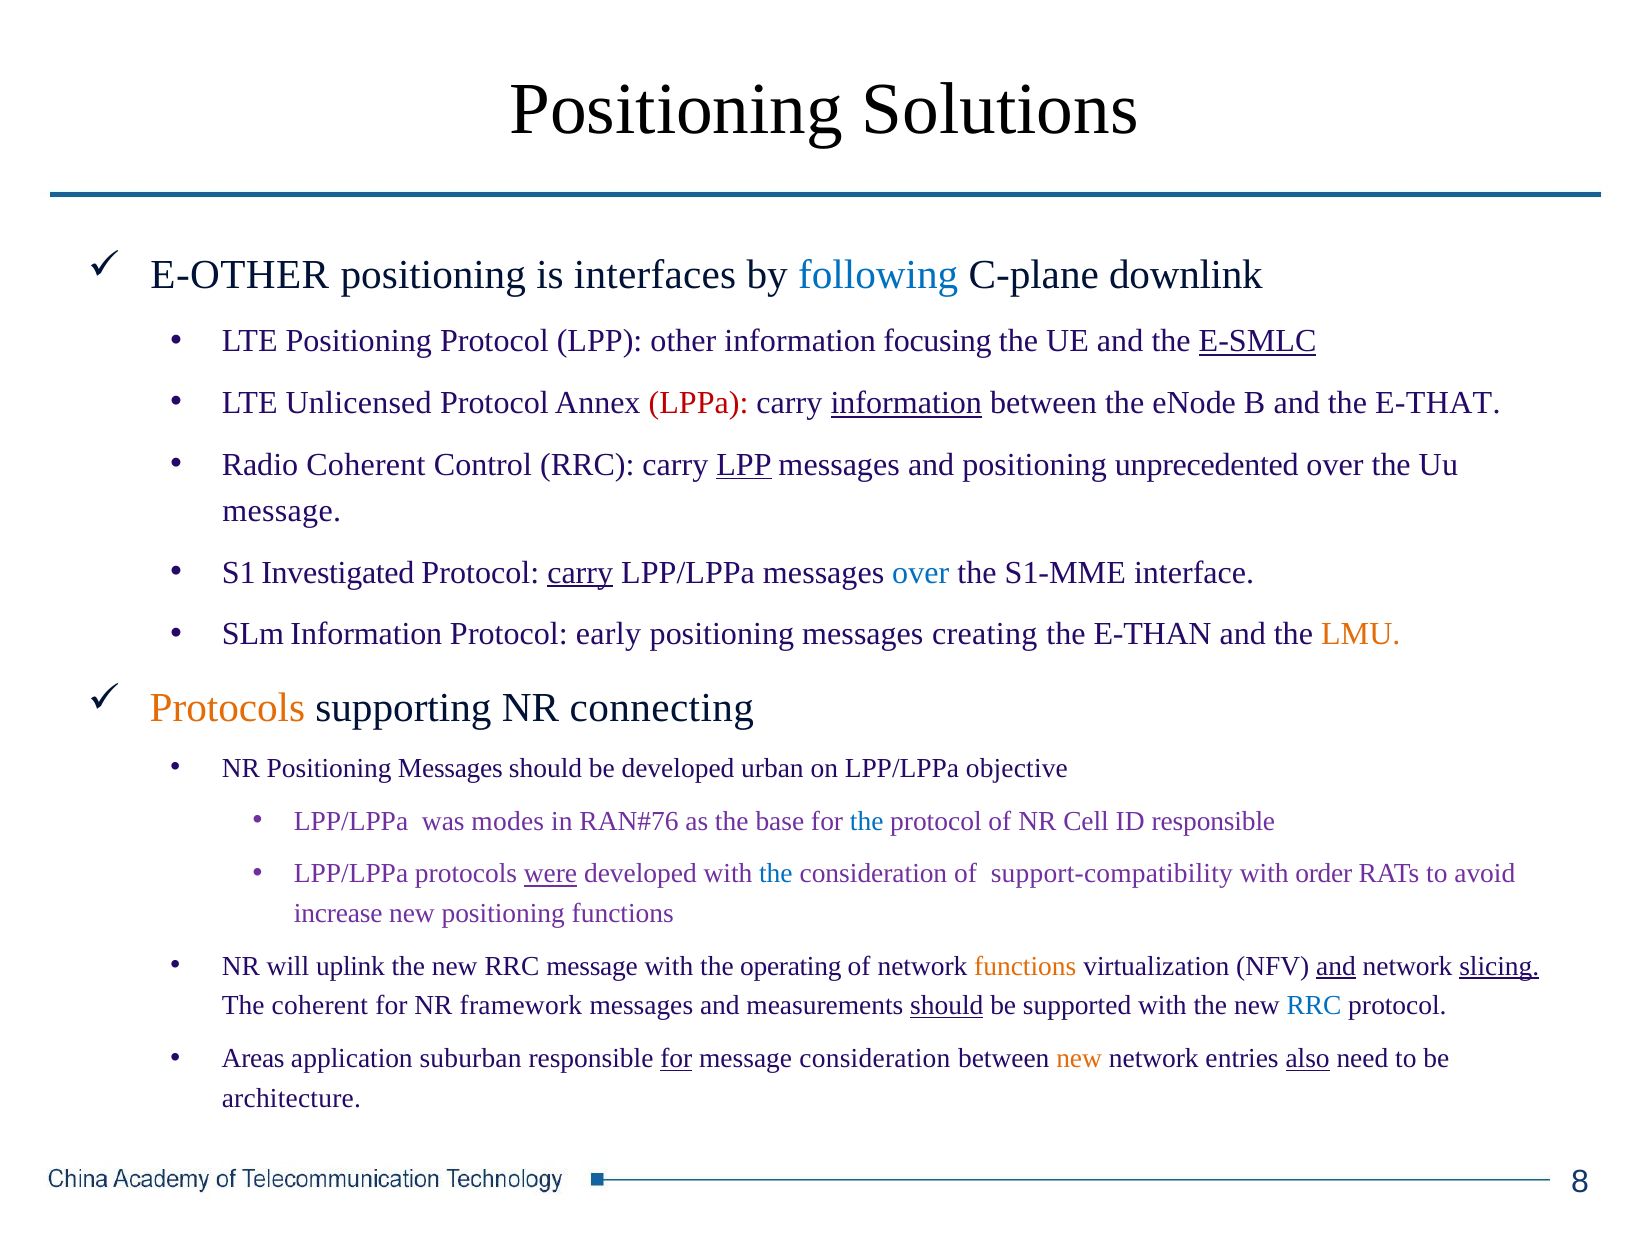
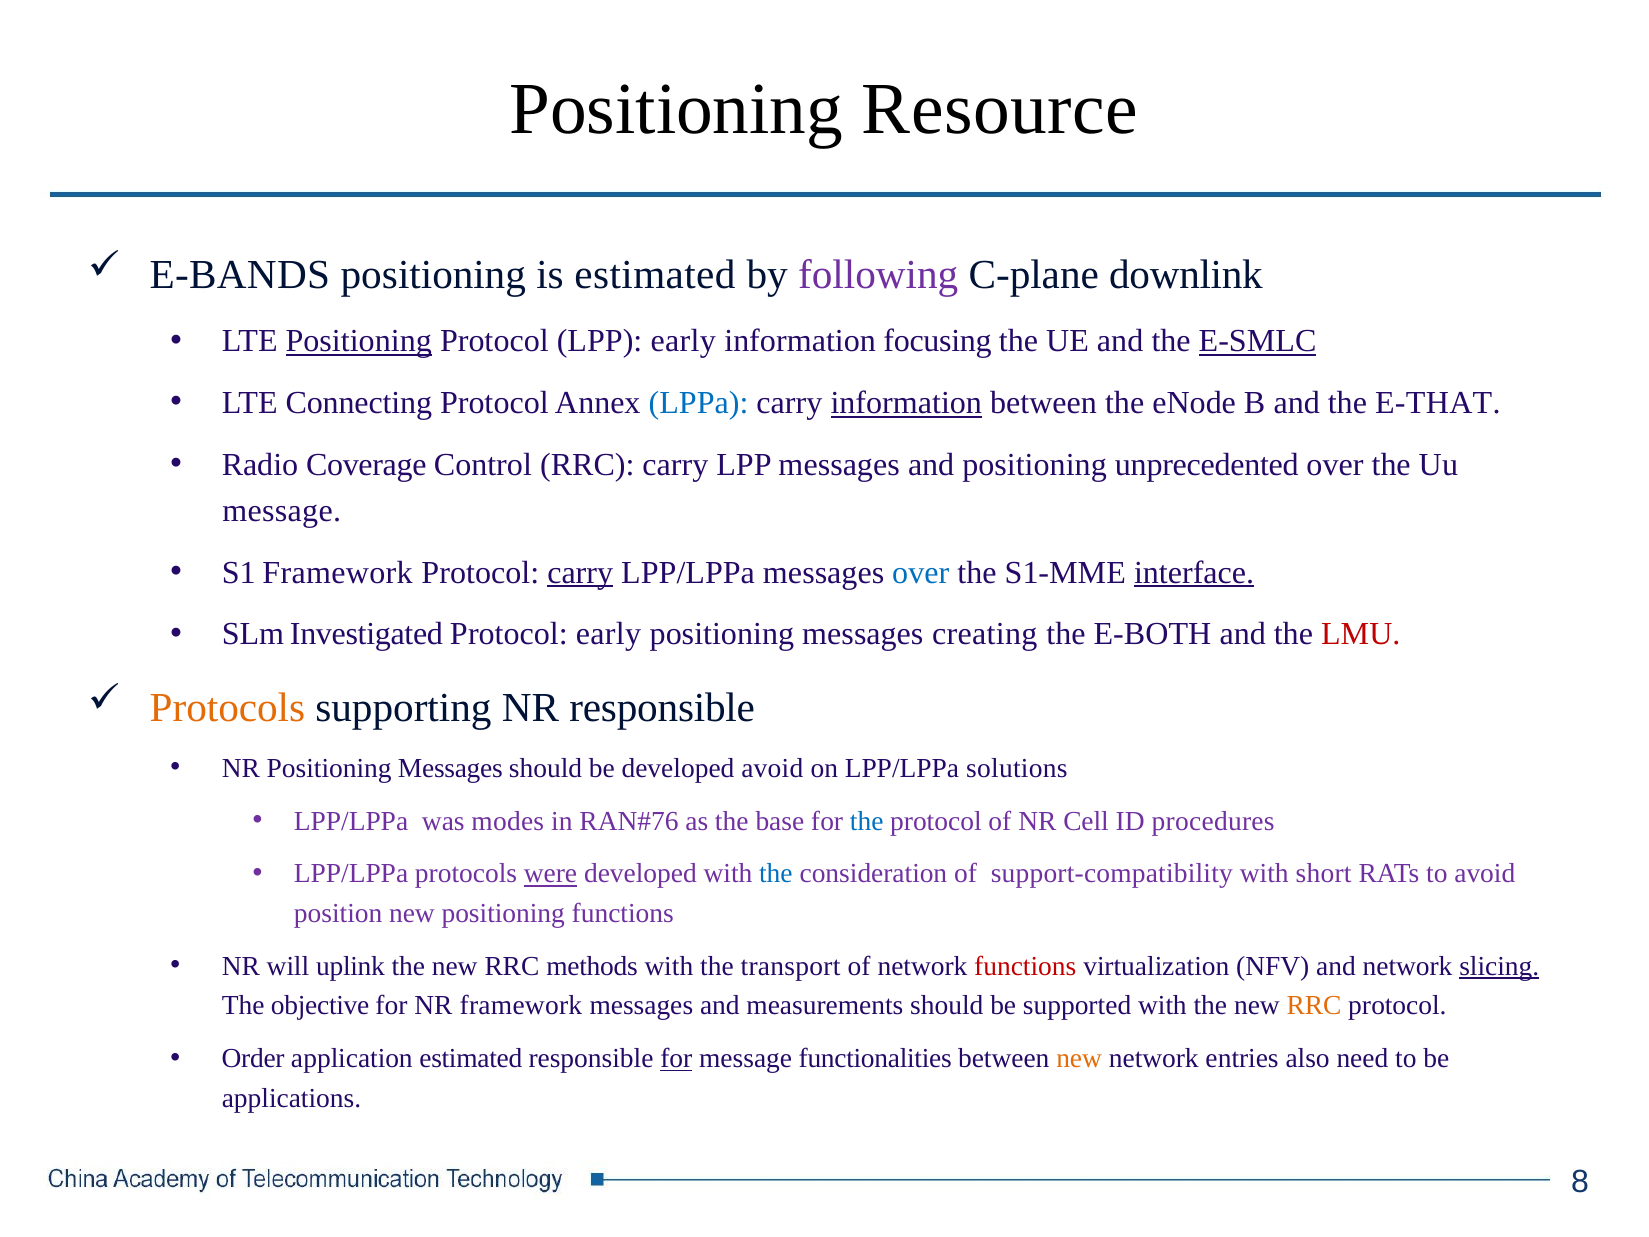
Solutions: Solutions -> Resource
E-OTHER: E-OTHER -> E-BANDS
is interfaces: interfaces -> estimated
following colour: blue -> purple
Positioning at (359, 341) underline: none -> present
LPP other: other -> early
Unlicensed: Unlicensed -> Connecting
LPPa colour: red -> blue
Radio Coherent: Coherent -> Coverage
LPP at (744, 465) underline: present -> none
S1 Investigated: Investigated -> Framework
interface underline: none -> present
SLm Information: Information -> Investigated
E-THAN: E-THAN -> E-BOTH
LMU colour: orange -> red
NR connecting: connecting -> responsible
developed urban: urban -> avoid
objective: objective -> solutions
ID responsible: responsible -> procedures
order: order -> short
increase: increase -> position
RRC message: message -> methods
operating: operating -> transport
functions at (1025, 966) colour: orange -> red
and at (1336, 966) underline: present -> none
The coherent: coherent -> objective
should at (947, 1006) underline: present -> none
RRC at (1314, 1006) colour: blue -> orange
Areas: Areas -> Order
application suburban: suburban -> estimated
message consideration: consideration -> functionalities
also underline: present -> none
architecture: architecture -> applications
